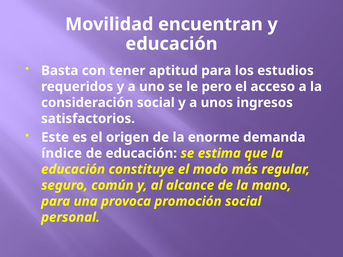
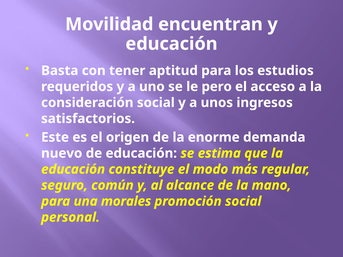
índice: índice -> nuevo
provoca: provoca -> morales
